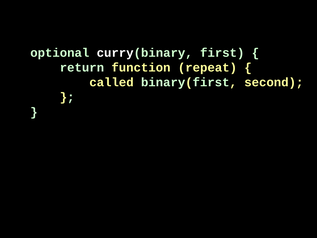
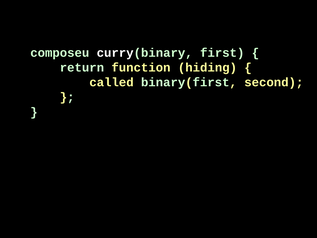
optional: optional -> composeu
repeat: repeat -> hiding
